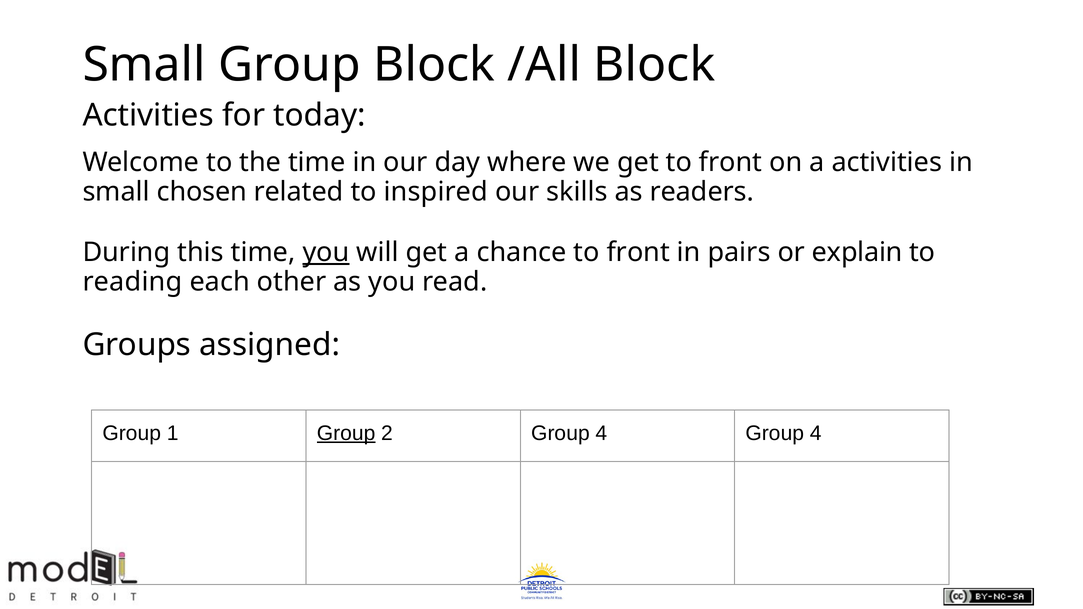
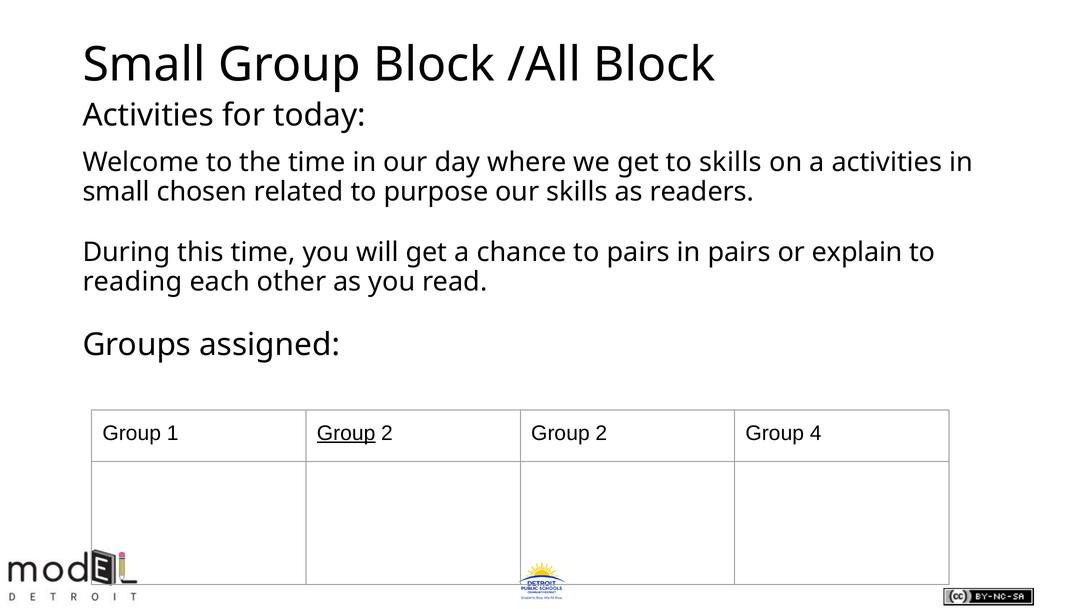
get to front: front -> skills
inspired: inspired -> purpose
you at (326, 252) underline: present -> none
chance to front: front -> pairs
2 Group 4: 4 -> 2
